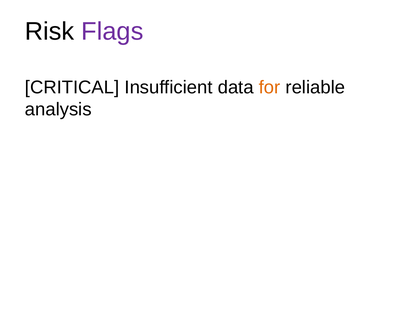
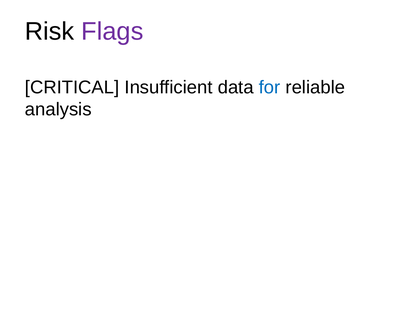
for colour: orange -> blue
